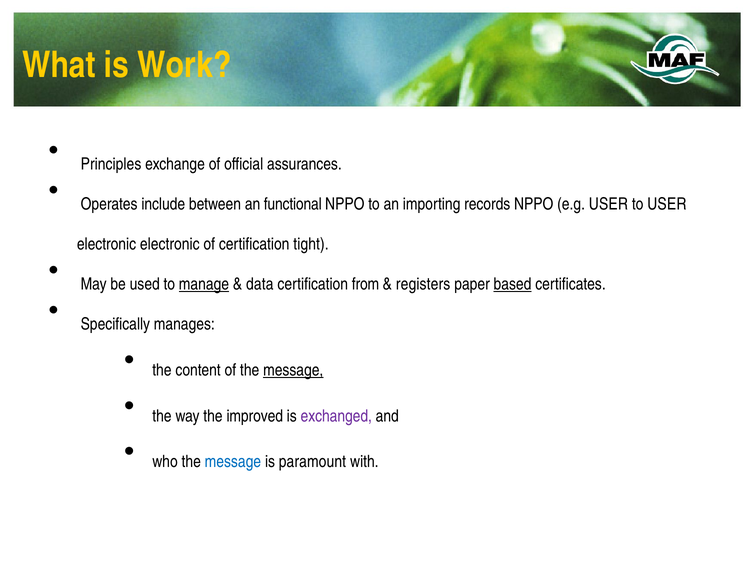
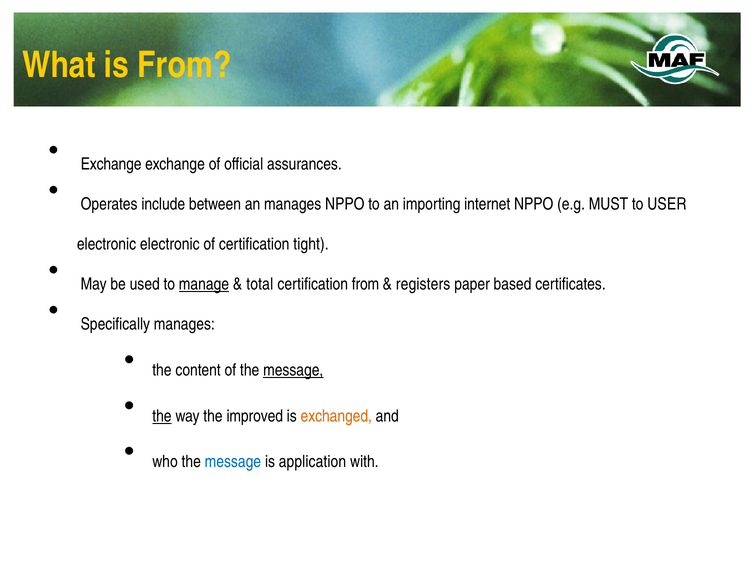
is Work: Work -> From
Principles at (111, 164): Principles -> Exchange
an functional: functional -> manages
records: records -> internet
e.g USER: USER -> MUST
data: data -> total
based underline: present -> none
the at (162, 416) underline: none -> present
exchanged colour: purple -> orange
paramount: paramount -> application
